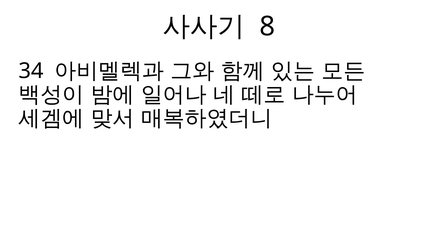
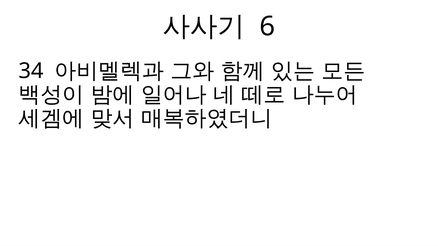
8: 8 -> 6
